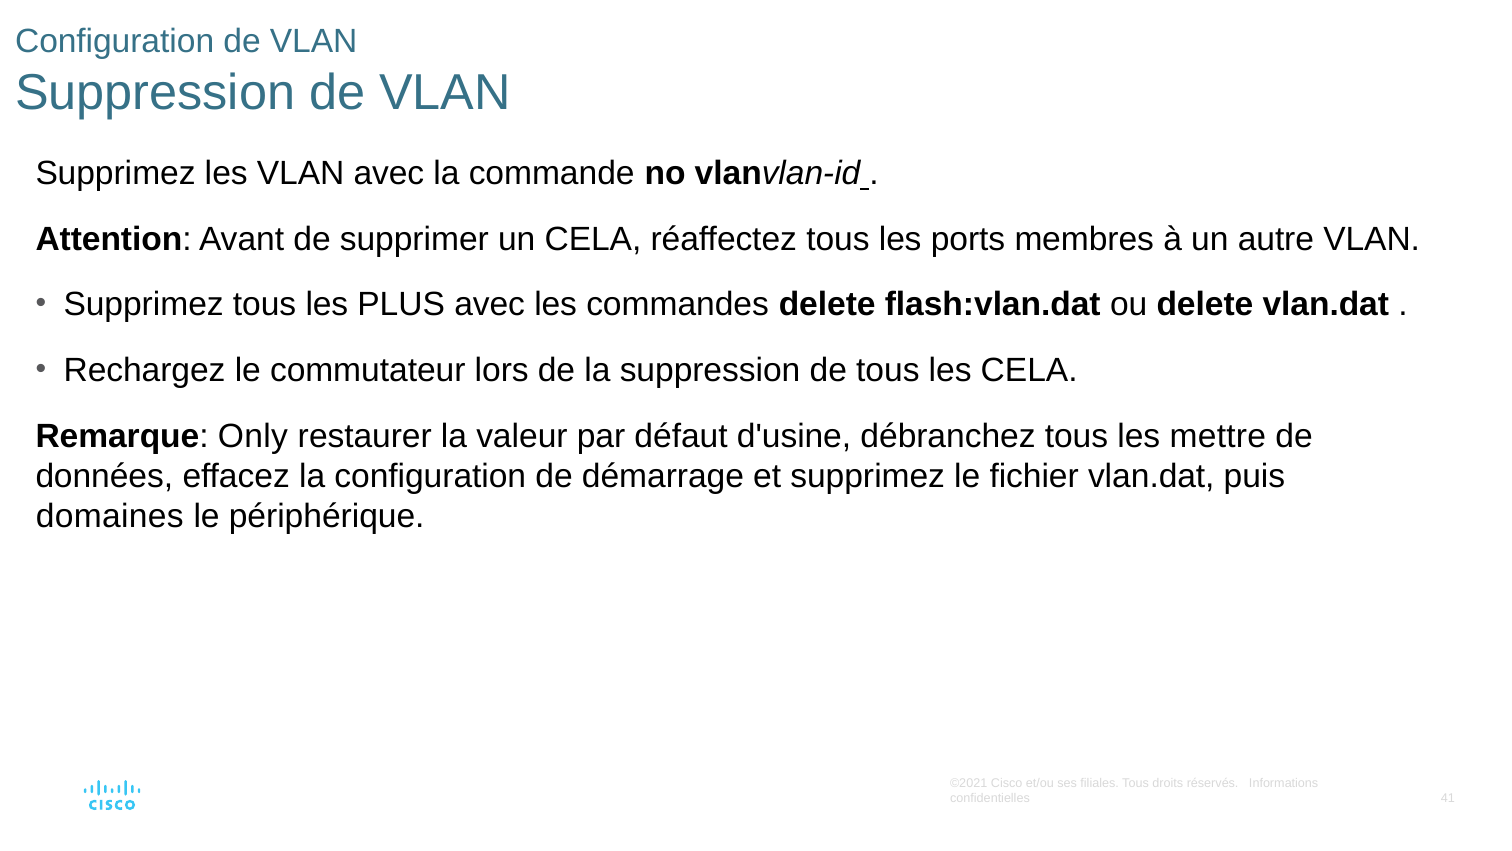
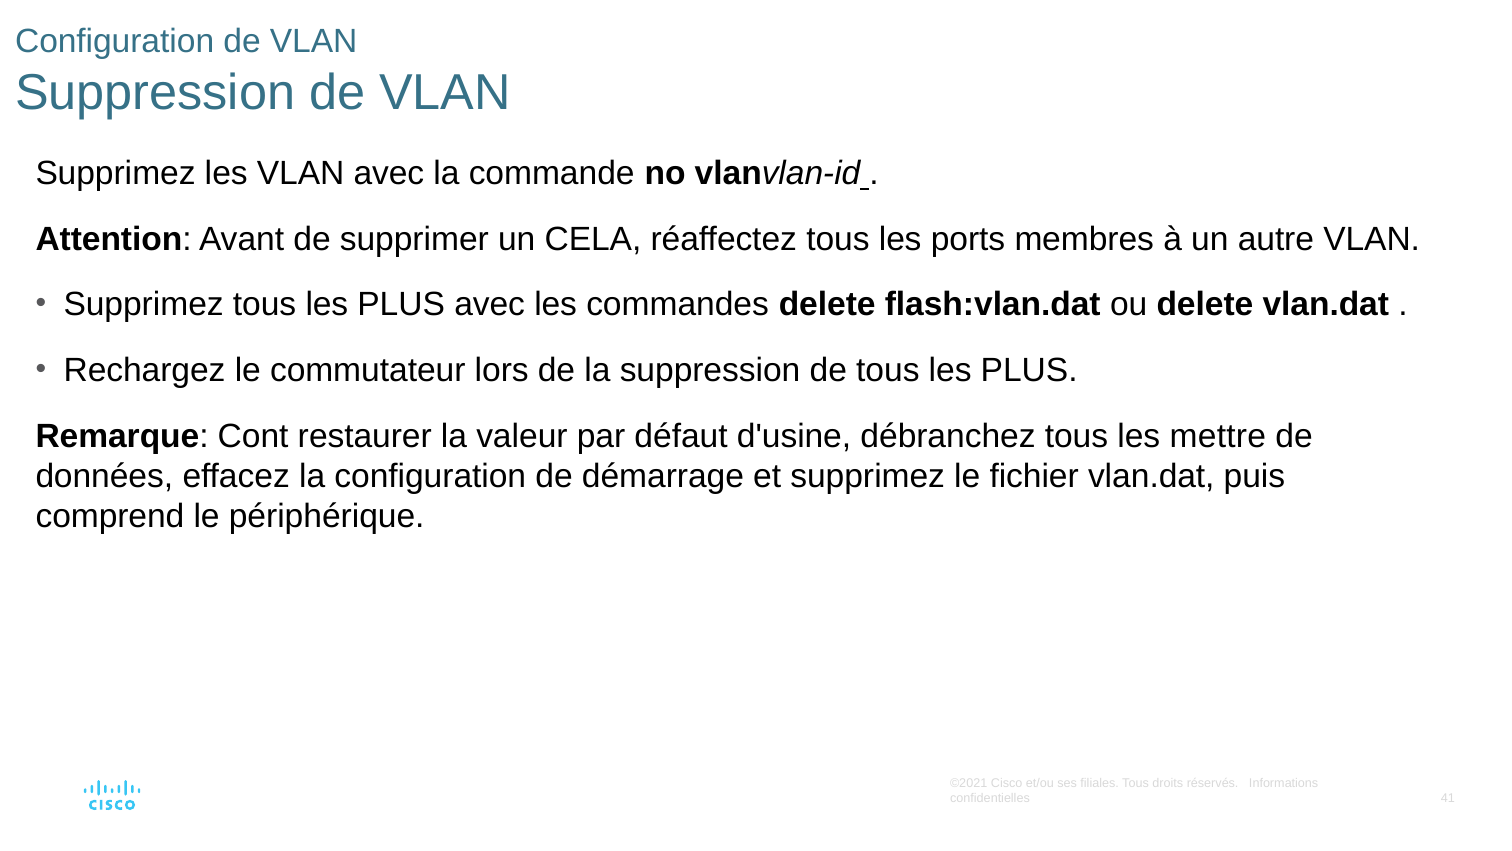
de tous les CELA: CELA -> PLUS
Only: Only -> Cont
domaines: domaines -> comprend
